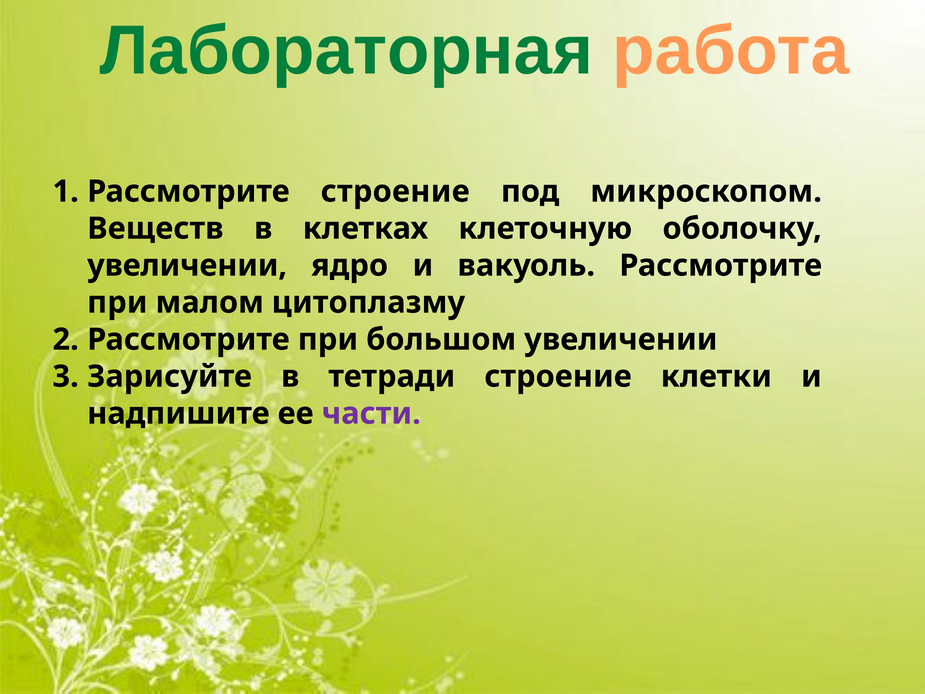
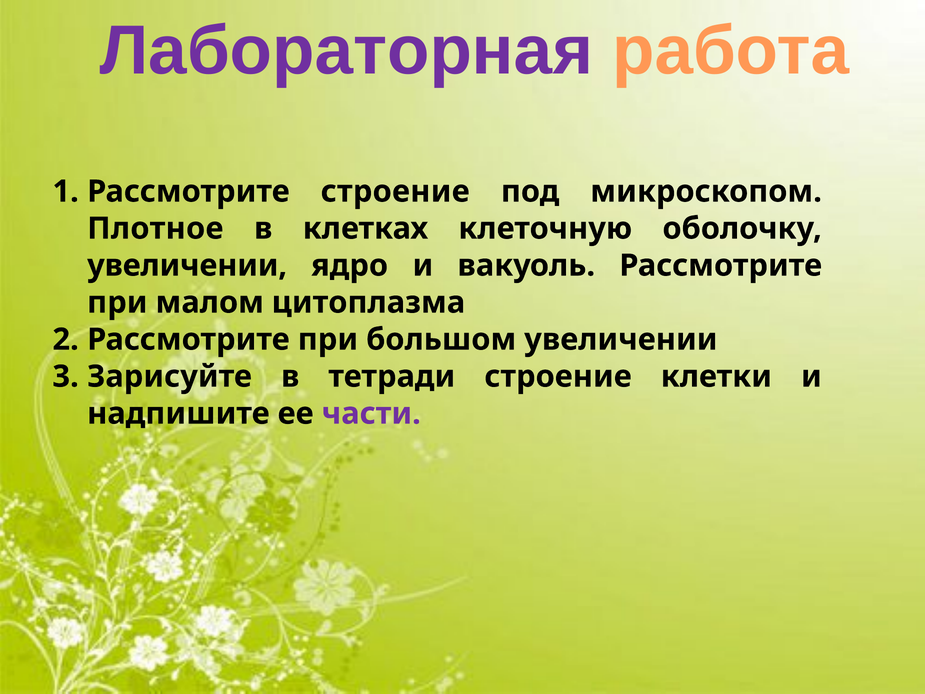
Лабораторная colour: green -> purple
Веществ: Веществ -> Плотное
цитоплазму: цитоплазму -> цитоплазма
